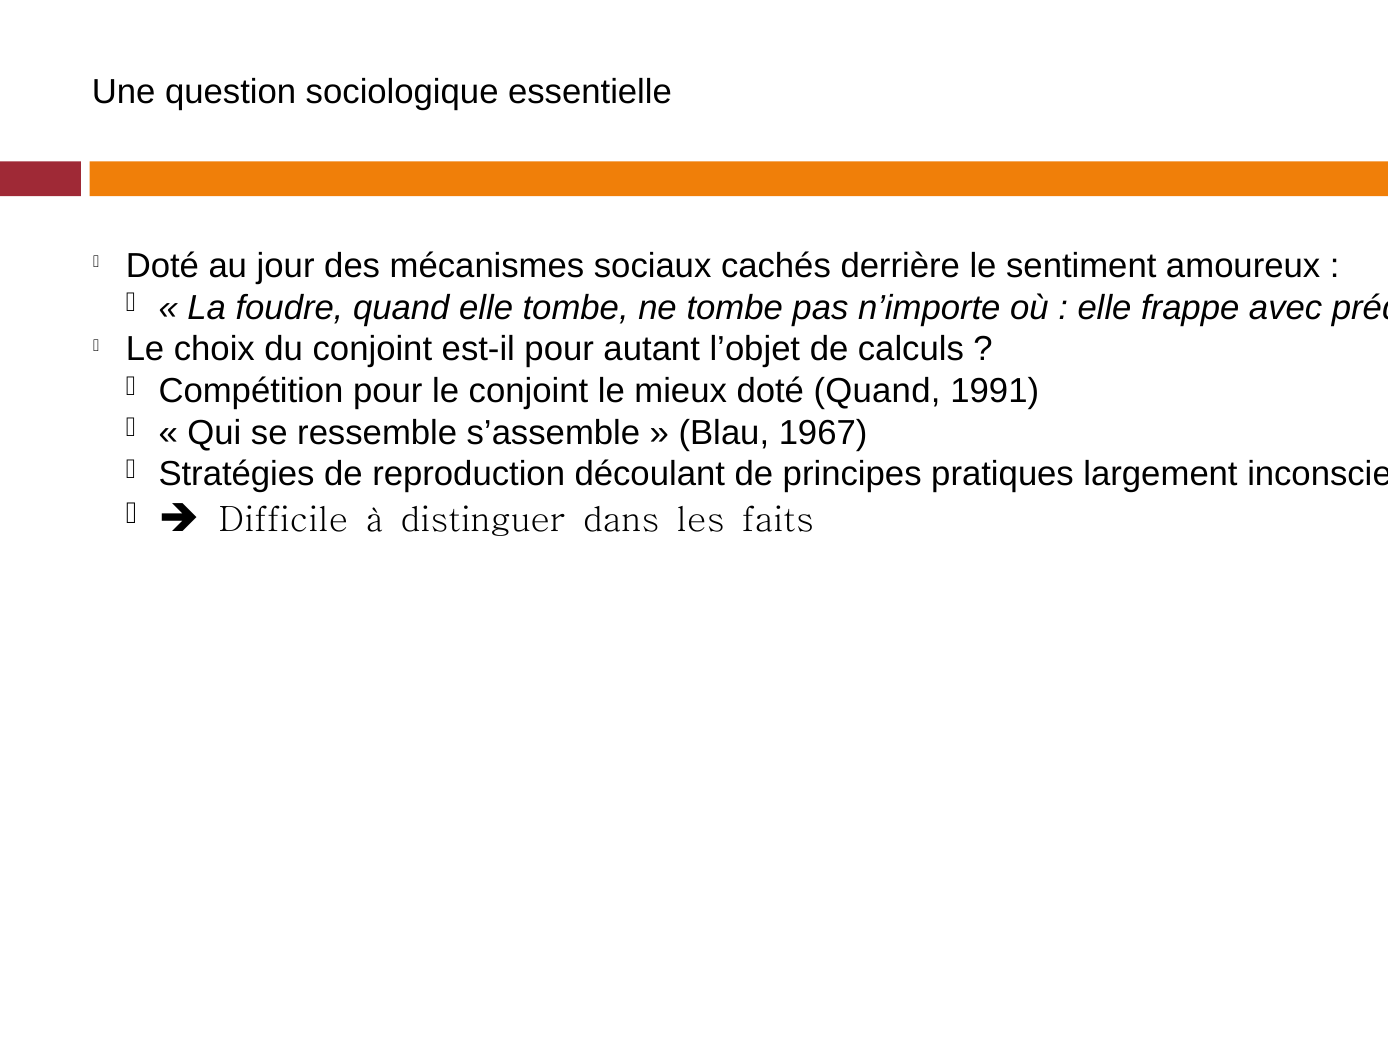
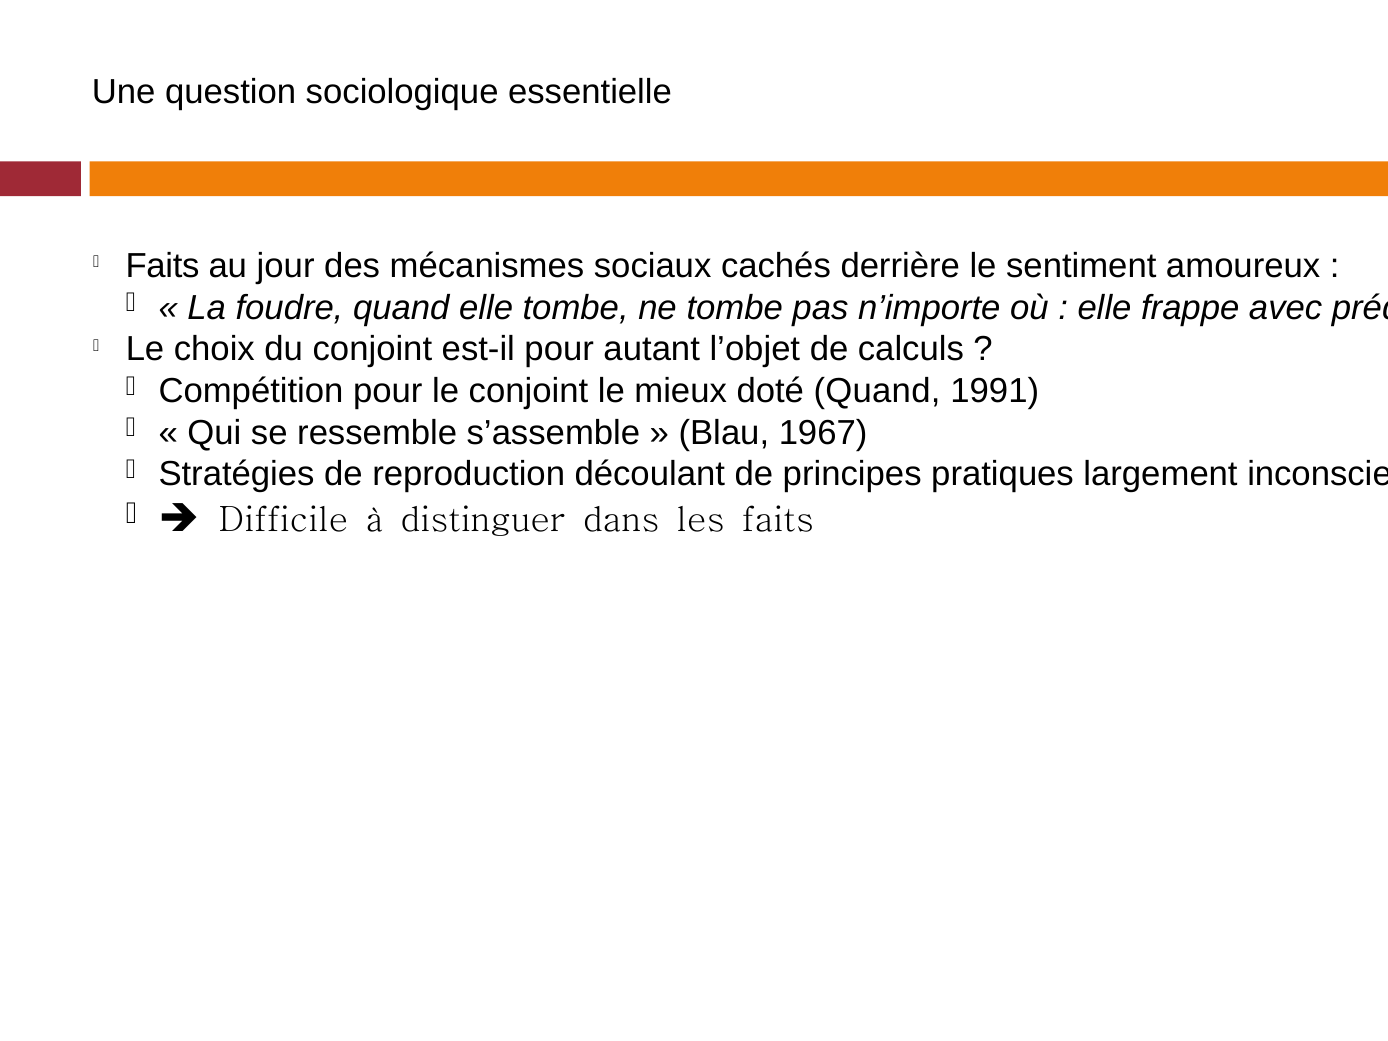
Doté at (162, 266): Doté -> Faits
